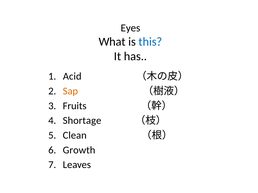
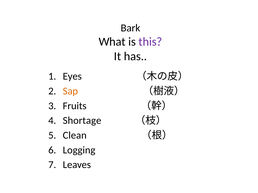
Eyes: Eyes -> Bark
this colour: blue -> purple
Acid: Acid -> Eyes
Growth: Growth -> Logging
